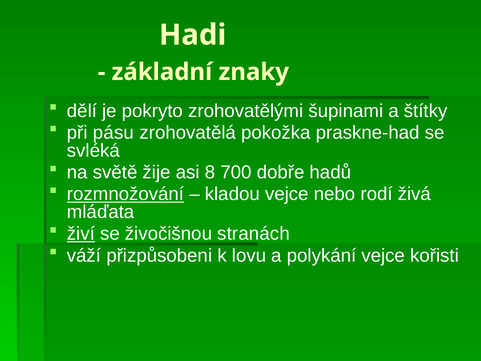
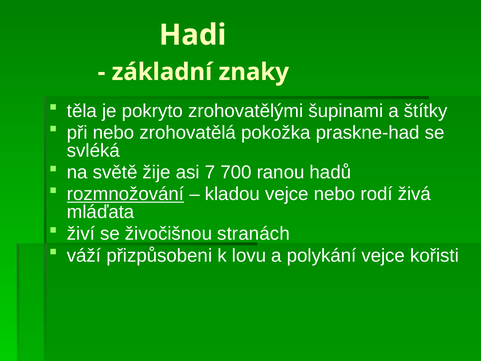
dělí: dělí -> těla
při pásu: pásu -> nebo
8: 8 -> 7
dobře: dobře -> ranou
živí underline: present -> none
